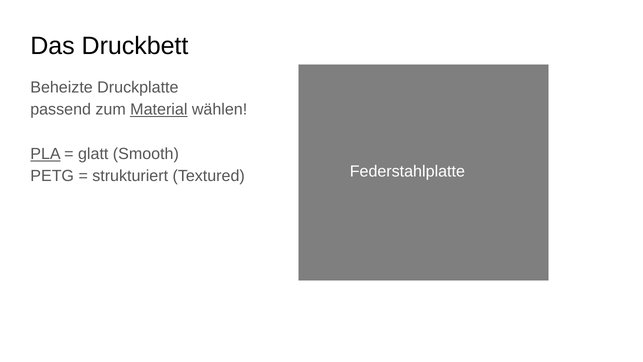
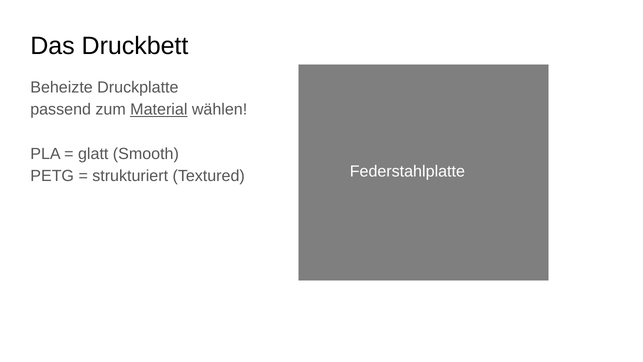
PLA underline: present -> none
